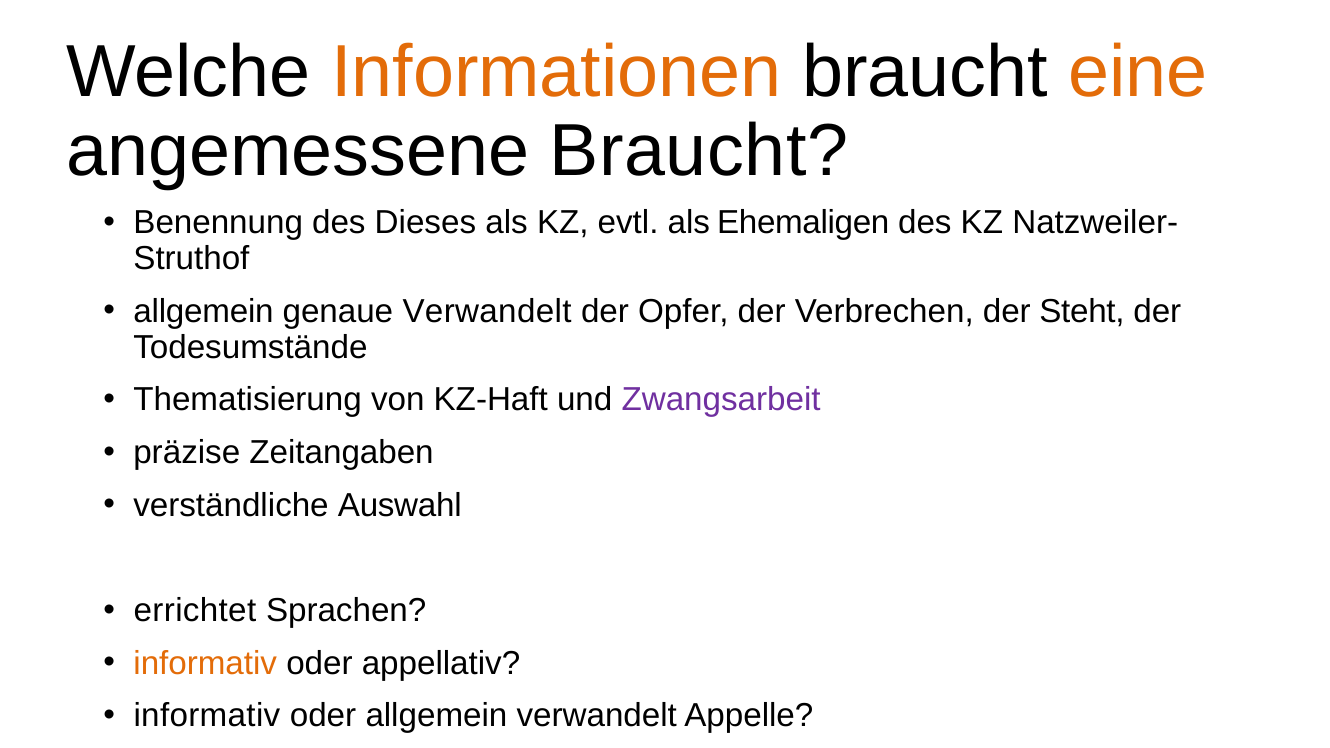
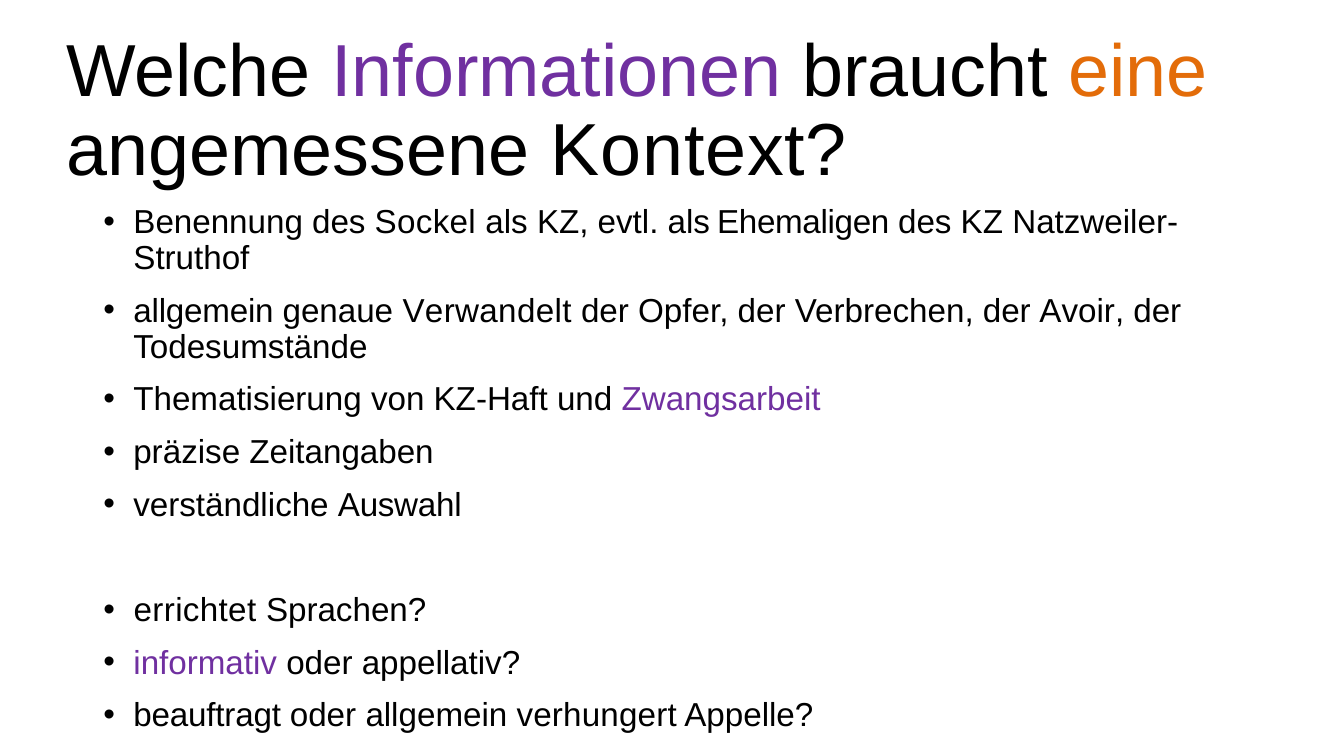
Informationen colour: orange -> purple
angemessene Braucht: Braucht -> Kontext
Dieses: Dieses -> Sockel
Steht: Steht -> Avoir
informativ at (205, 663) colour: orange -> purple
informativ at (207, 716): informativ -> beauftragt
allgemein verwandelt: verwandelt -> verhungert
